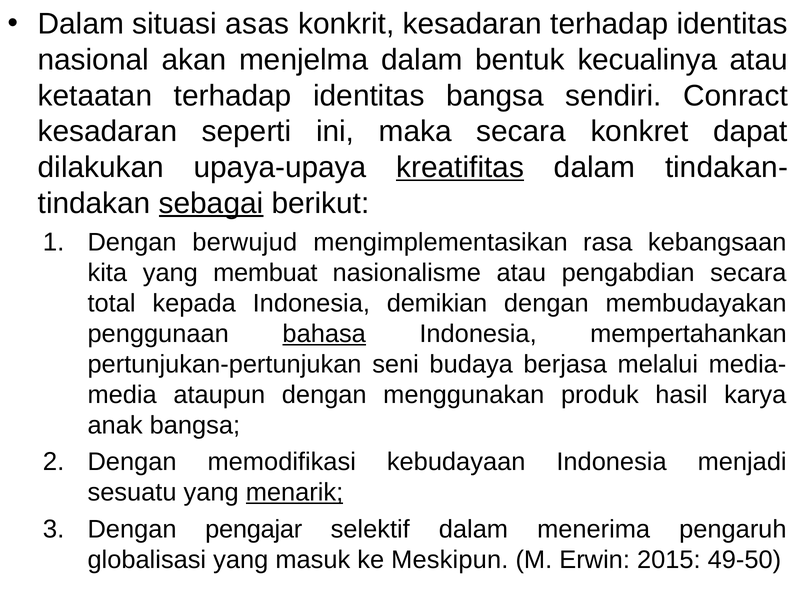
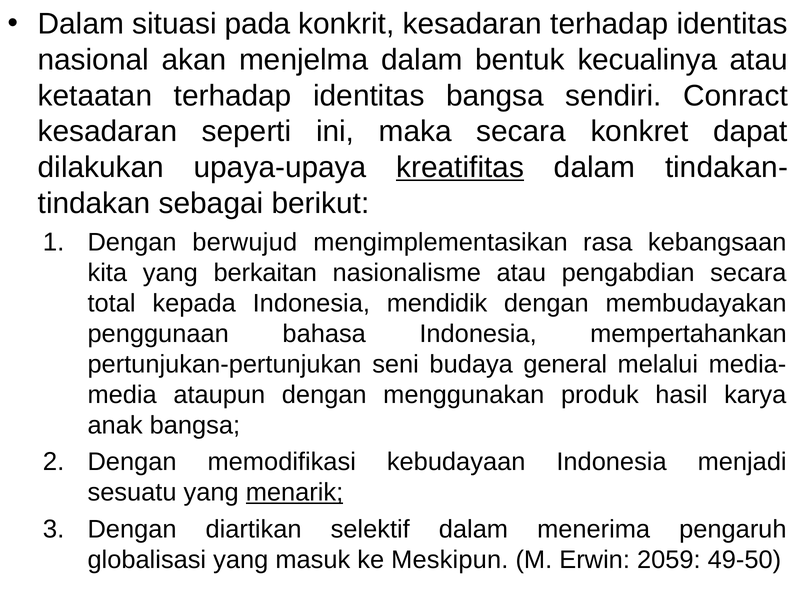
asas: asas -> pada
sebagai underline: present -> none
membuat: membuat -> berkaitan
demikian: demikian -> mendidik
bahasa underline: present -> none
berjasa: berjasa -> general
pengajar: pengajar -> diartikan
2015: 2015 -> 2059
